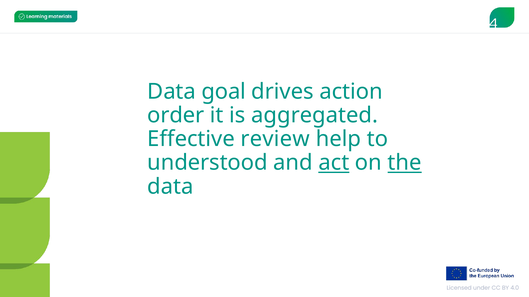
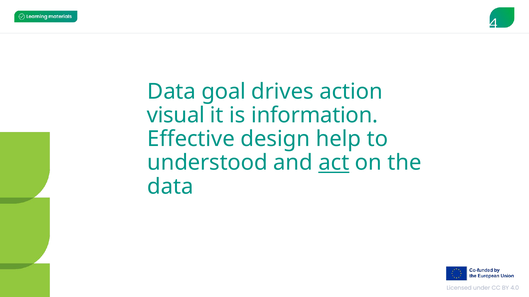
order: order -> visual
aggregated: aggregated -> information
review: review -> design
the underline: present -> none
